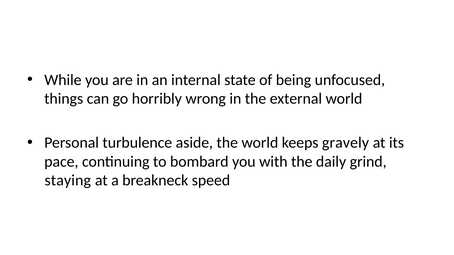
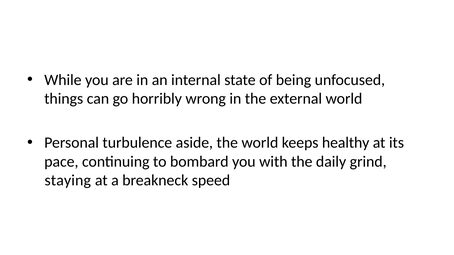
gravely: gravely -> healthy
